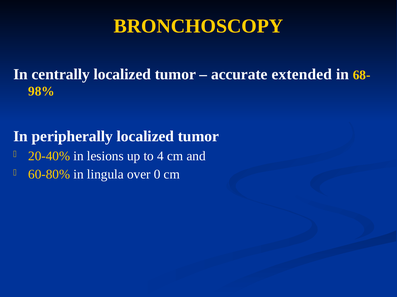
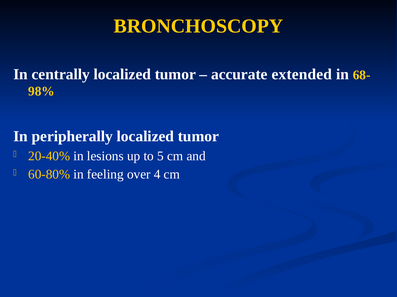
4: 4 -> 5
lingula: lingula -> feeling
0: 0 -> 4
